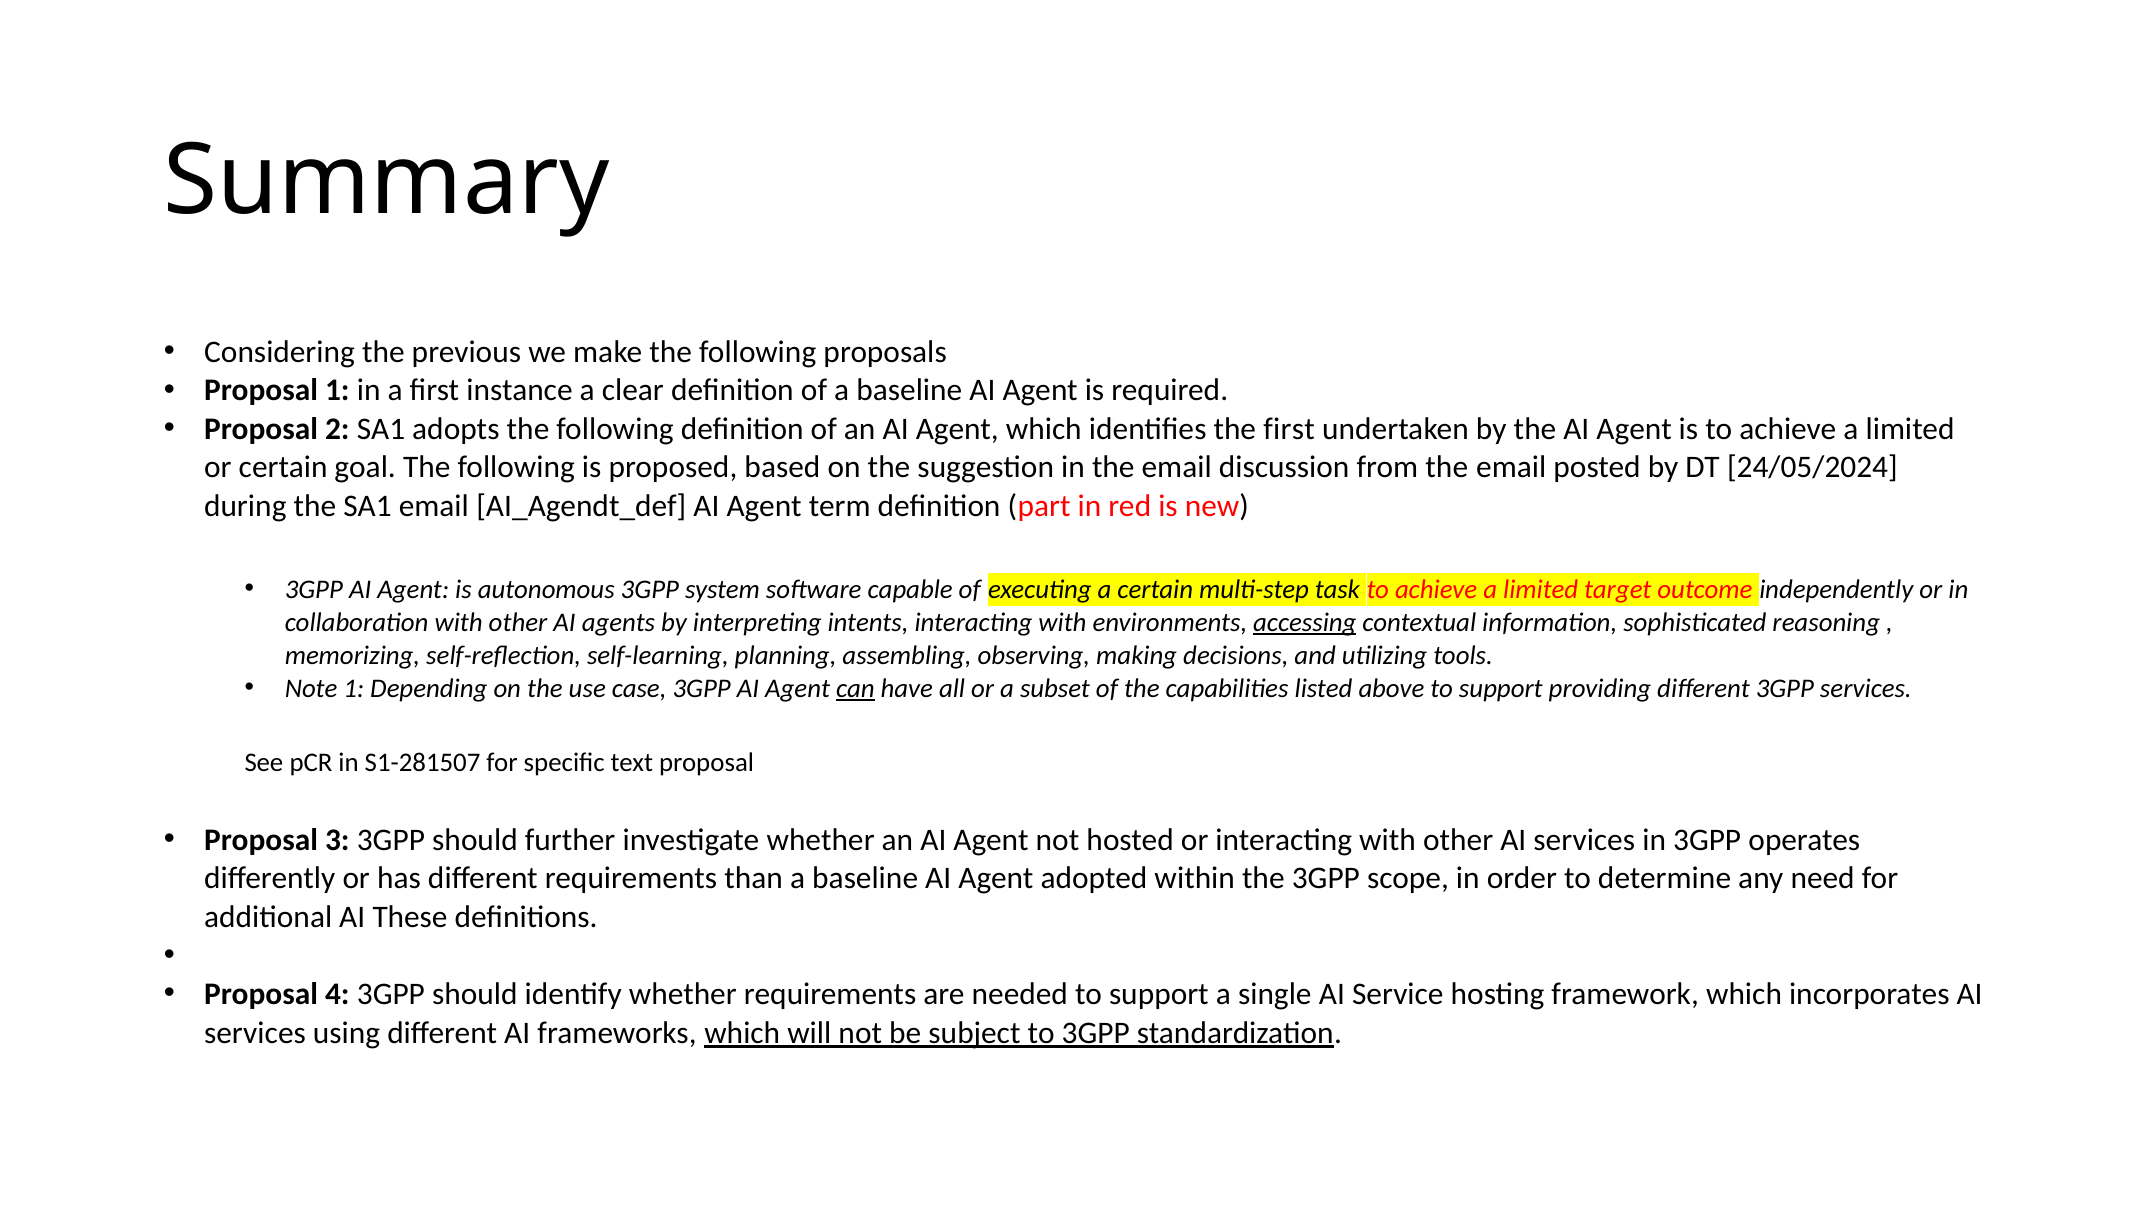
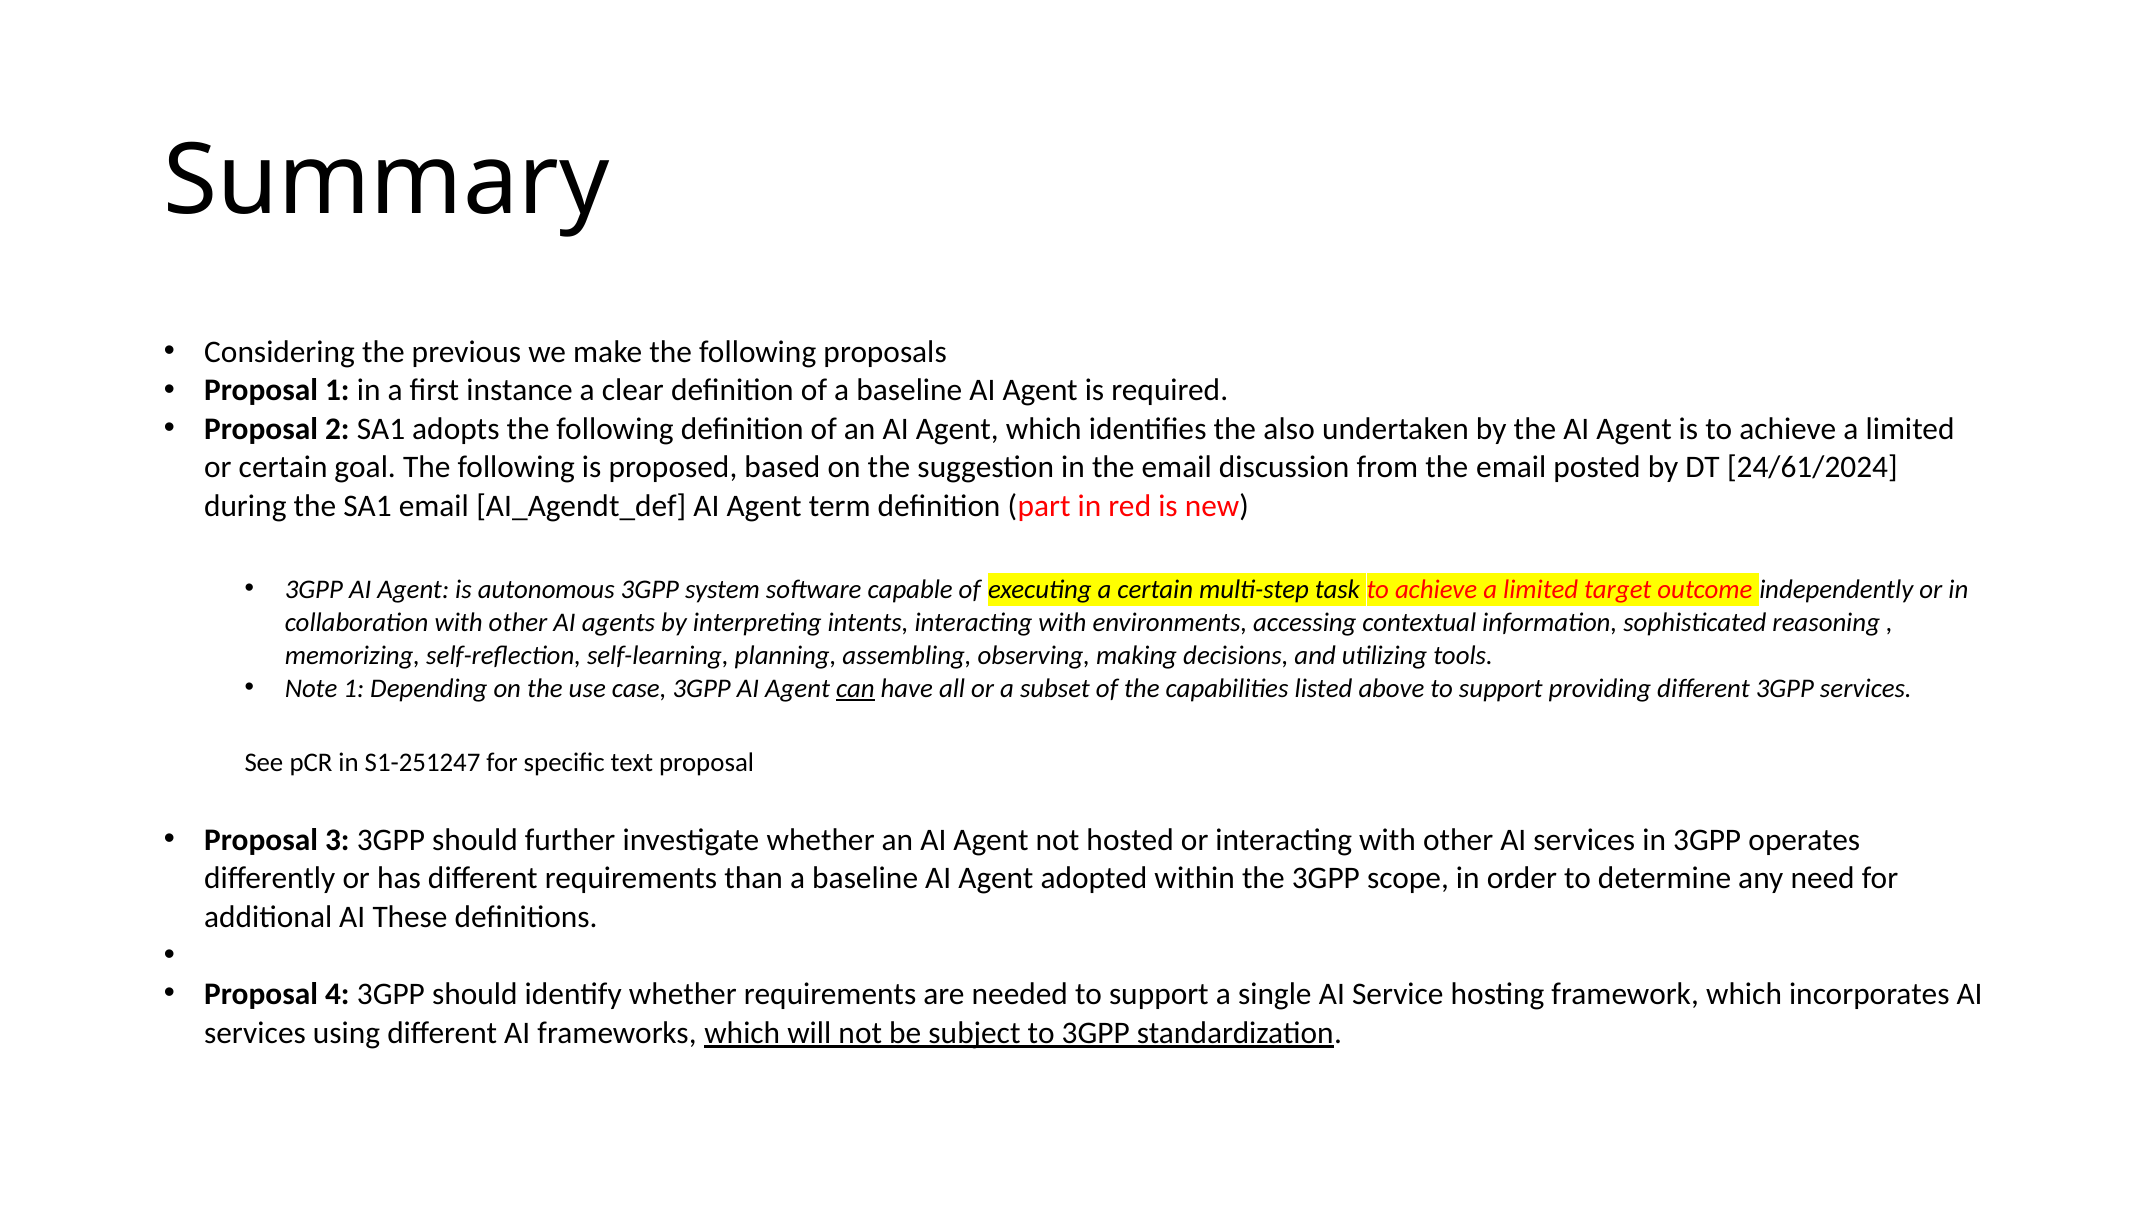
the first: first -> also
24/05/2024: 24/05/2024 -> 24/61/2024
accessing underline: present -> none
S1-281507: S1-281507 -> S1-251247
